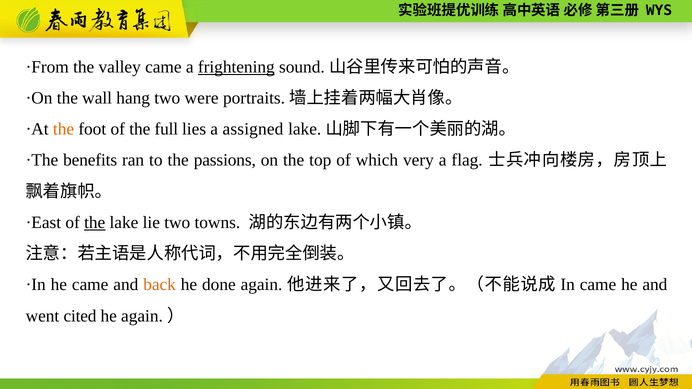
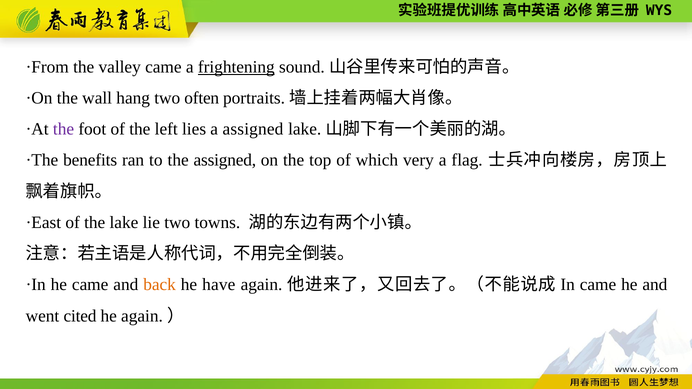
were: were -> often
the at (64, 129) colour: orange -> purple
full: full -> left
the passions: passions -> assigned
the at (95, 223) underline: present -> none
done: done -> have
